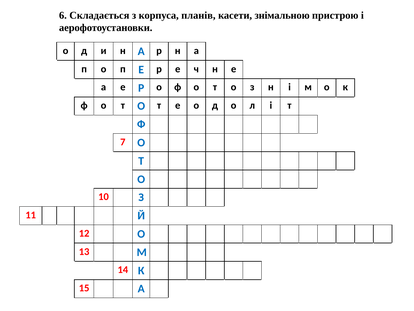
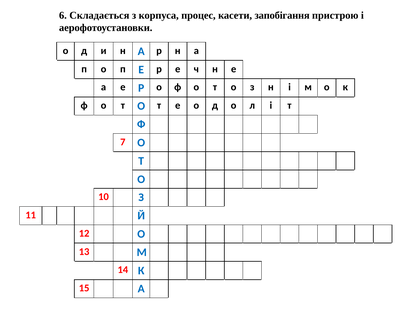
планів: планів -> процес
знімальною: знімальною -> запобігання
